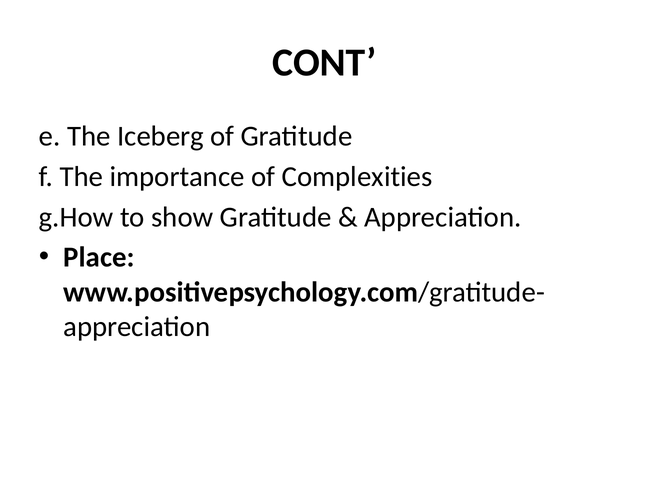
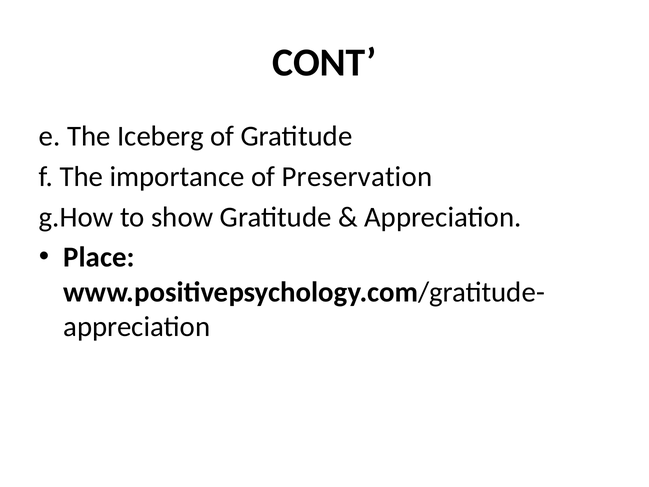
Complexities: Complexities -> Preservation
